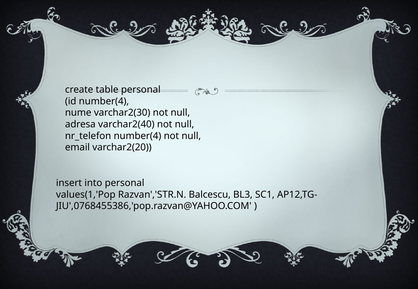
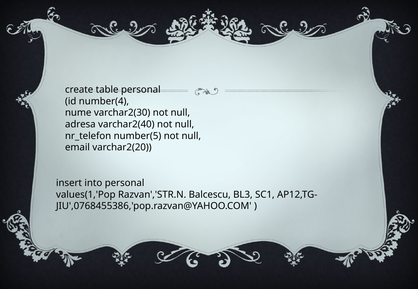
nr_telefon number(4: number(4 -> number(5
